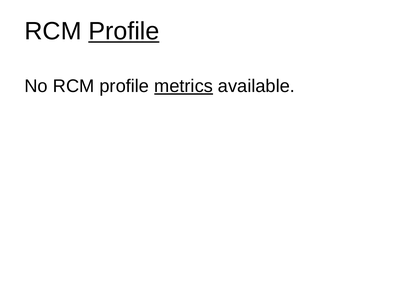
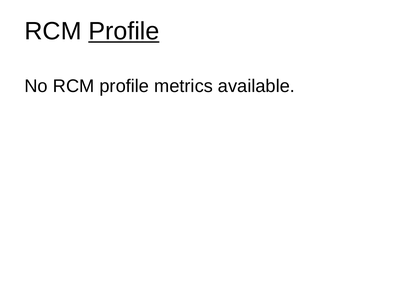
metrics underline: present -> none
